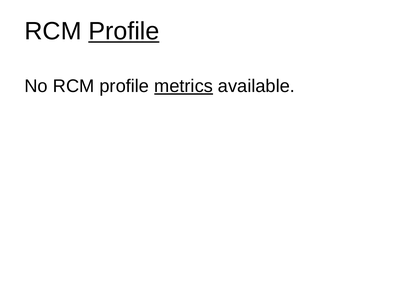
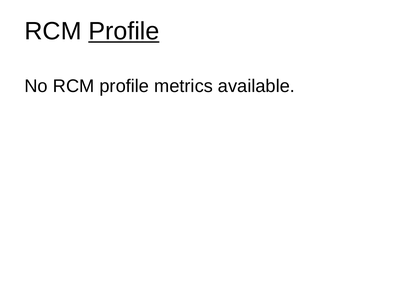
metrics underline: present -> none
